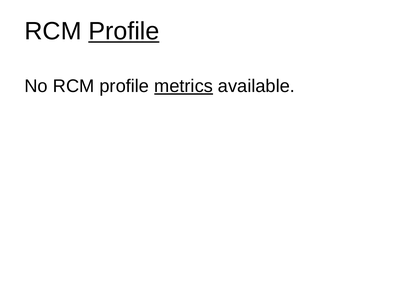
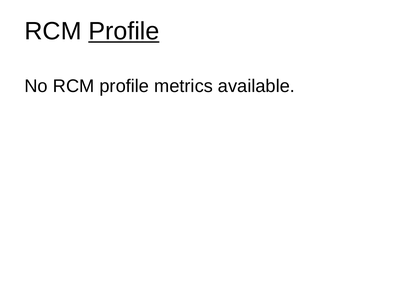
metrics underline: present -> none
